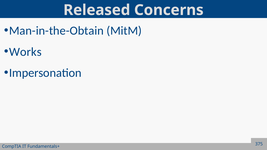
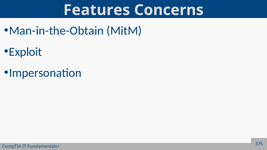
Released: Released -> Features
Works: Works -> Exploit
